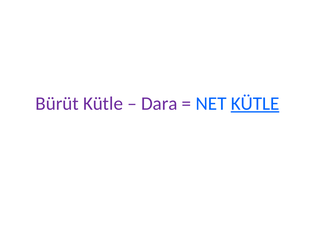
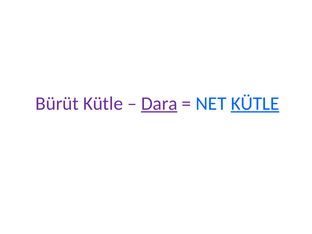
Dara underline: none -> present
